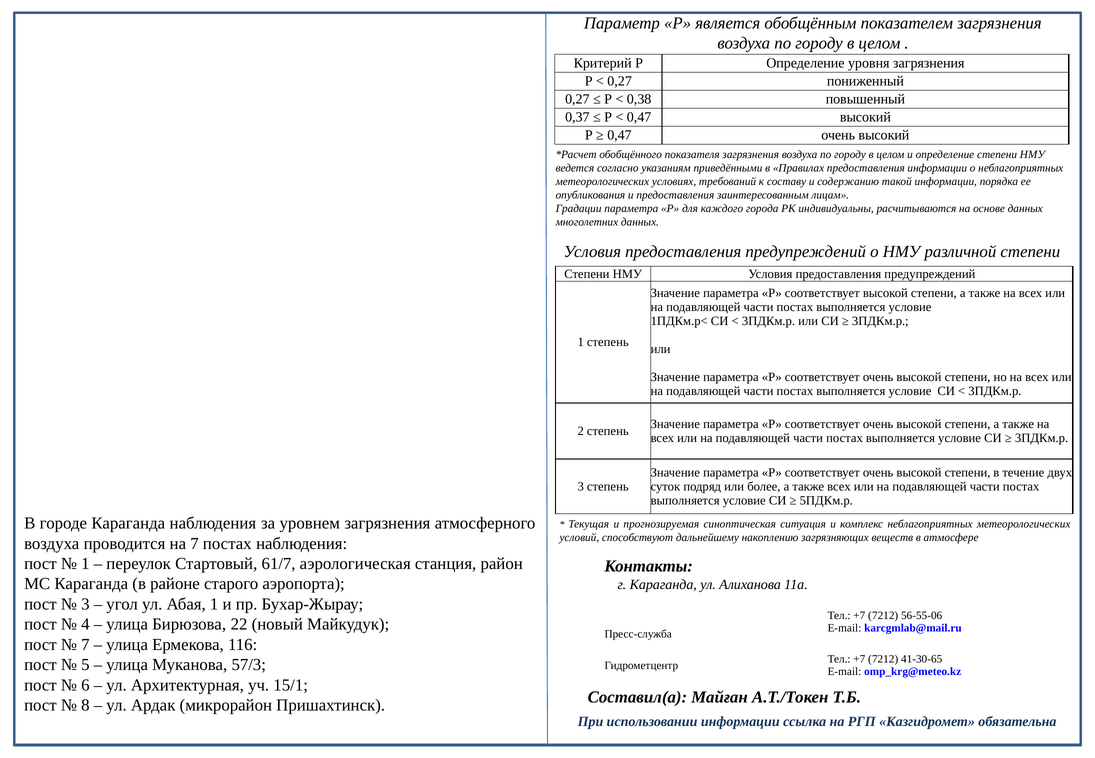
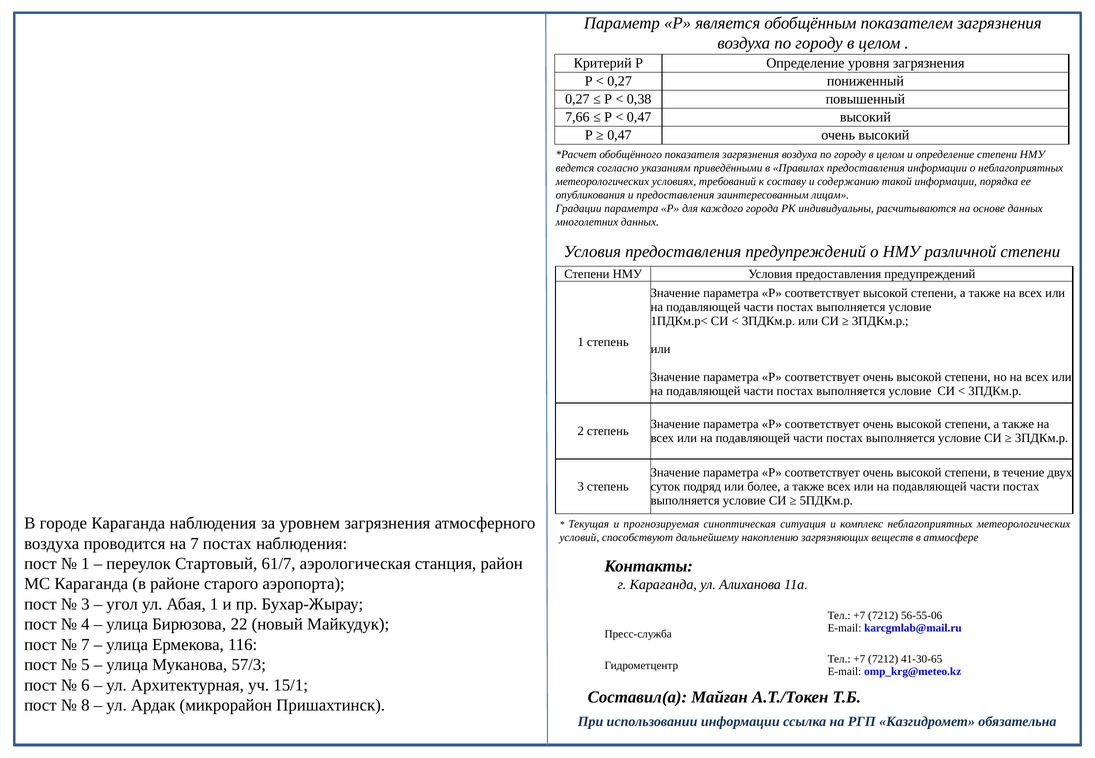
0,37: 0,37 -> 7,66
